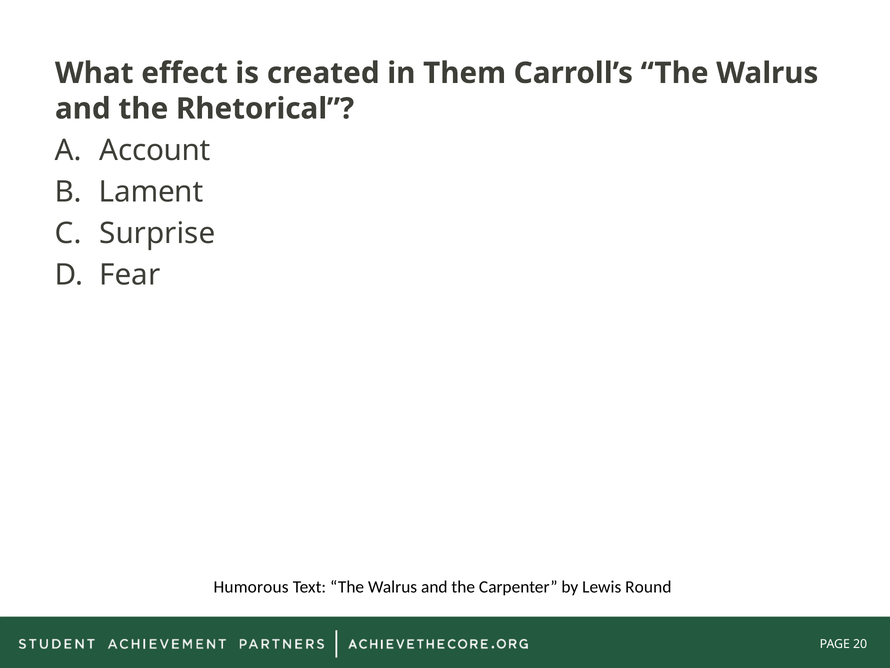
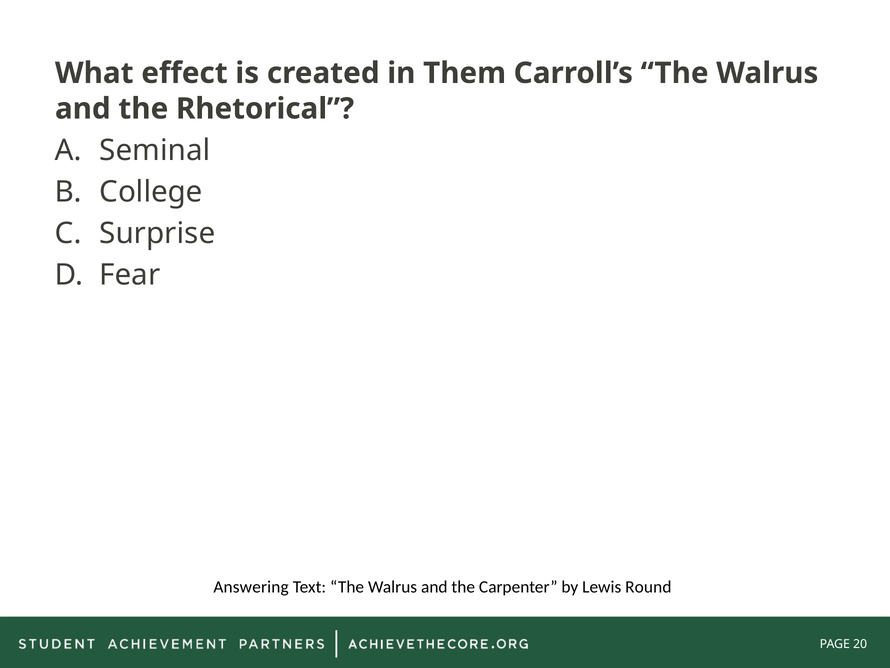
Account: Account -> Seminal
Lament: Lament -> College
Humorous: Humorous -> Answering
